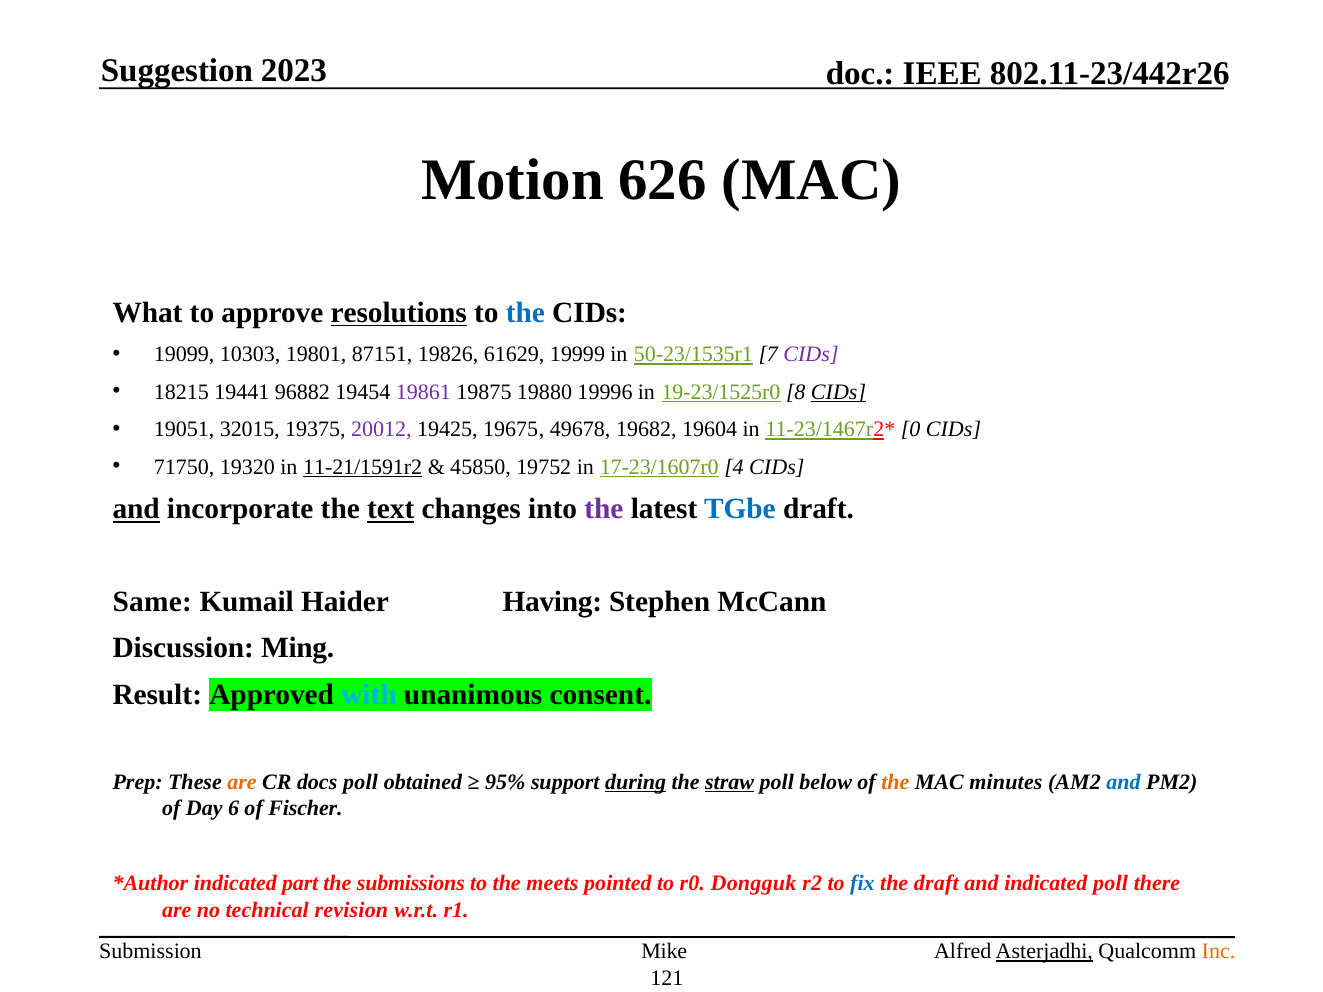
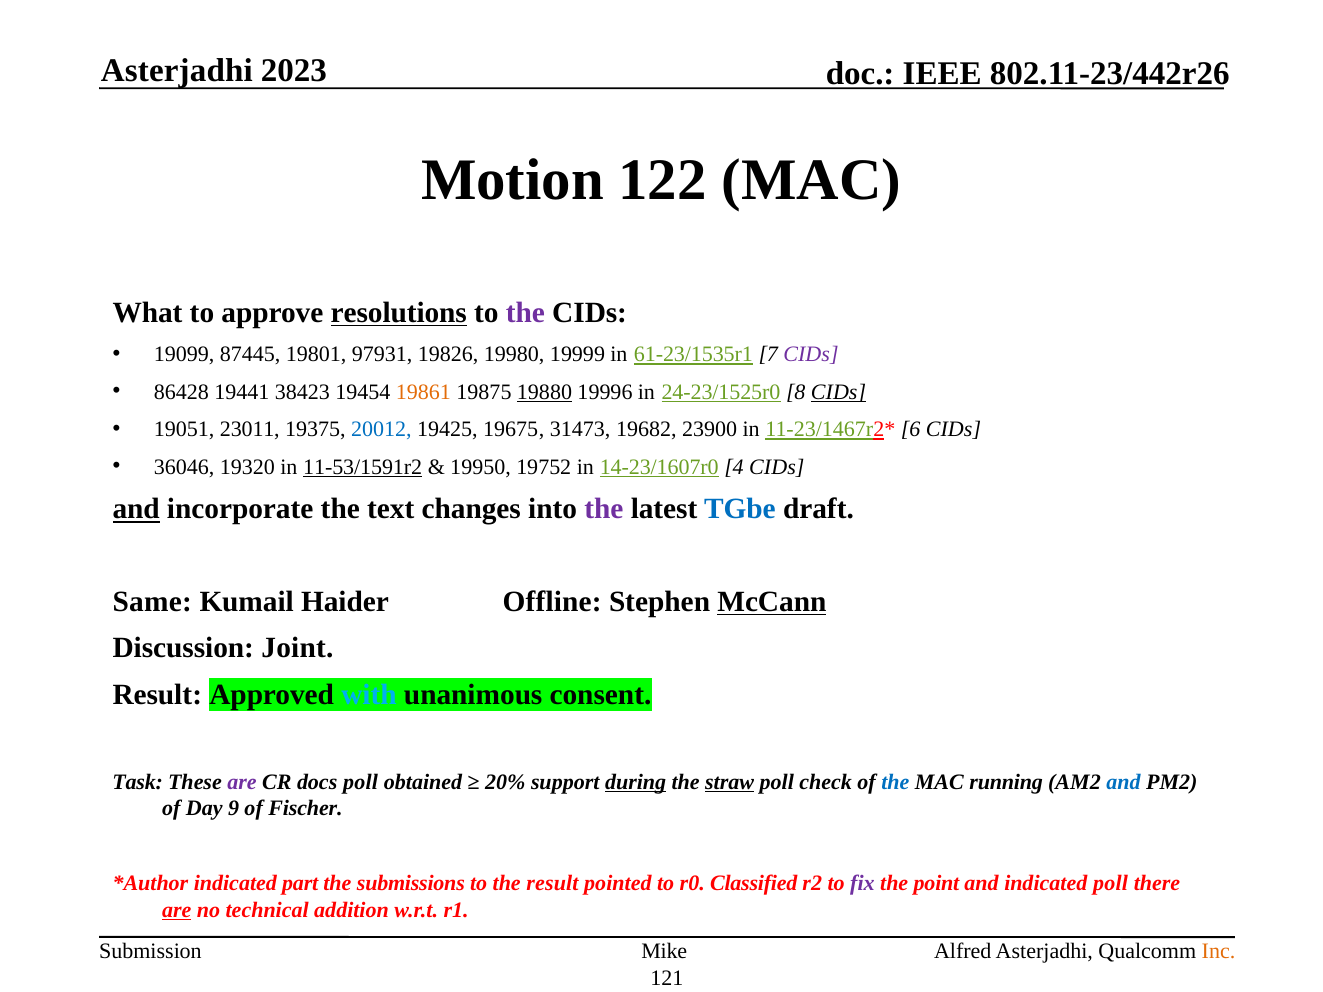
Suggestion at (177, 70): Suggestion -> Asterjadhi
626: 626 -> 122
the at (525, 313) colour: blue -> purple
10303: 10303 -> 87445
87151: 87151 -> 97931
61629: 61629 -> 19980
50-23/1535r1: 50-23/1535r1 -> 61-23/1535r1
18215: 18215 -> 86428
96882: 96882 -> 38423
19861 colour: purple -> orange
19880 underline: none -> present
19-23/1525r0: 19-23/1525r0 -> 24-23/1525r0
32015: 32015 -> 23011
20012 colour: purple -> blue
49678: 49678 -> 31473
19604: 19604 -> 23900
0: 0 -> 6
71750: 71750 -> 36046
11-21/1591r2: 11-21/1591r2 -> 11-53/1591r2
45850: 45850 -> 19950
17-23/1607r0: 17-23/1607r0 -> 14-23/1607r0
text underline: present -> none
Having: Having -> Offline
McCann underline: none -> present
Ming: Ming -> Joint
Prep: Prep -> Task
are at (242, 782) colour: orange -> purple
95%: 95% -> 20%
below: below -> check
the at (895, 782) colour: orange -> blue
minutes: minutes -> running
6: 6 -> 9
the meets: meets -> result
Dongguk: Dongguk -> Classified
fix colour: blue -> purple
the draft: draft -> point
are at (177, 910) underline: none -> present
revision: revision -> addition
Asterjadhi at (1044, 952) underline: present -> none
